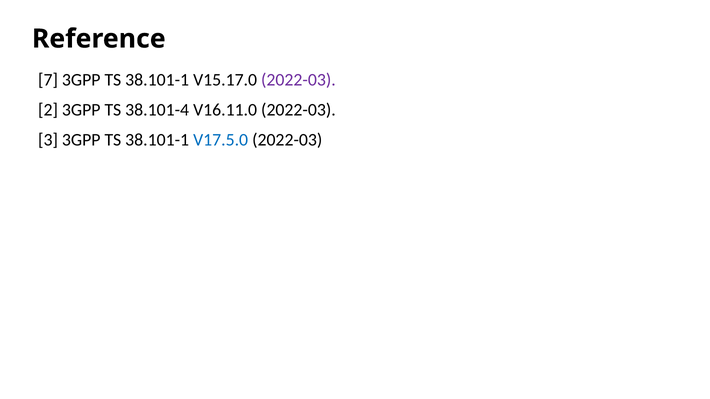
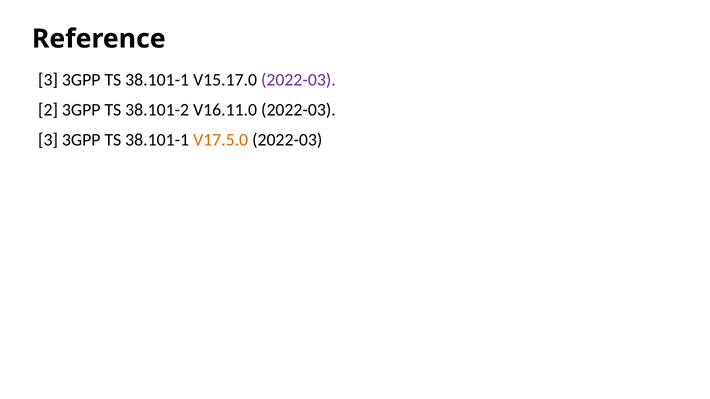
7 at (48, 80): 7 -> 3
38.101-4: 38.101-4 -> 38.101-2
V17.5.0 colour: blue -> orange
